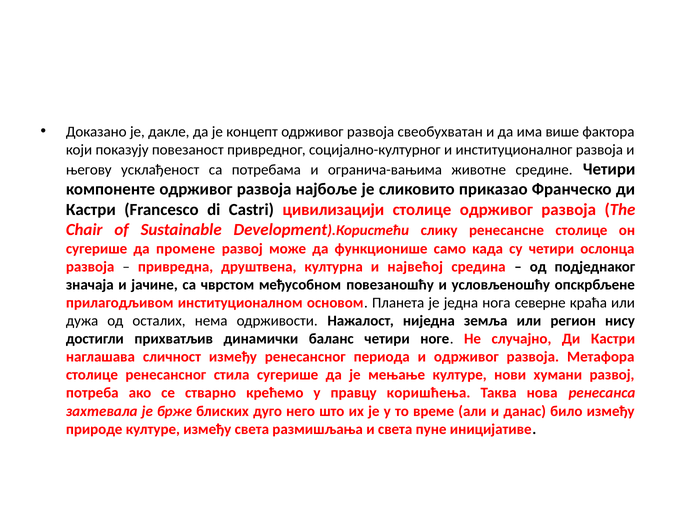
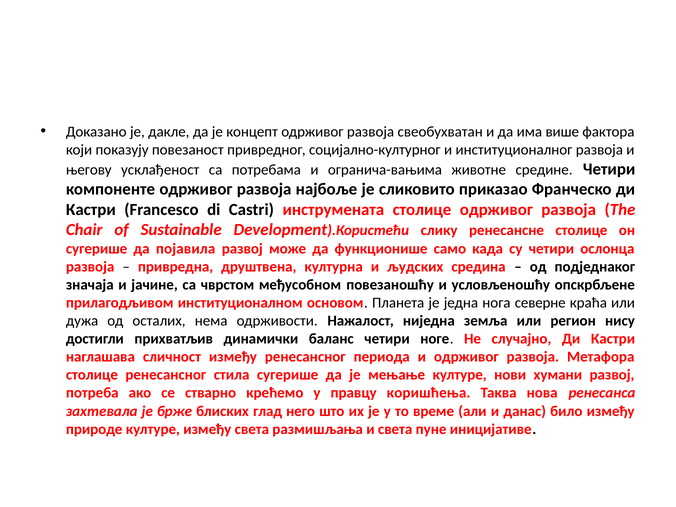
цивилизацији: цивилизацији -> инструмената
промене: промене -> појавила
највећој: највећој -> људских
дуго: дуго -> глад
